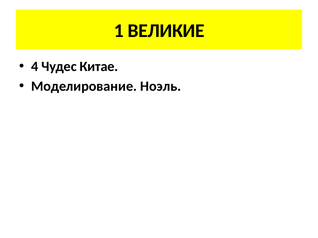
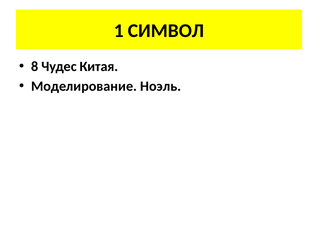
ВЕЛИКИЕ: ВЕЛИКИЕ -> СИМВОЛ
4: 4 -> 8
Китае: Китае -> Китая
